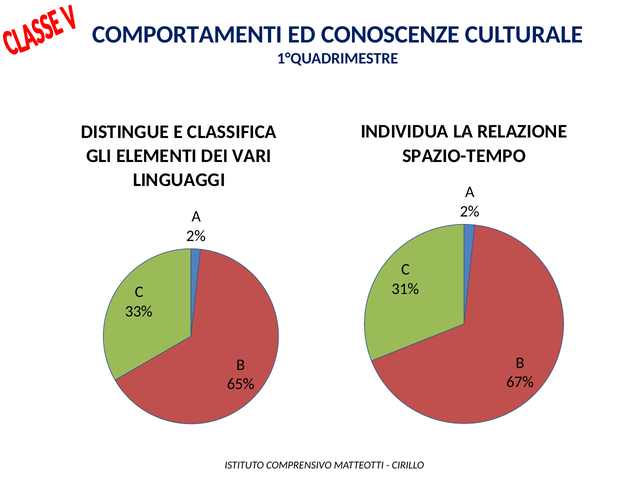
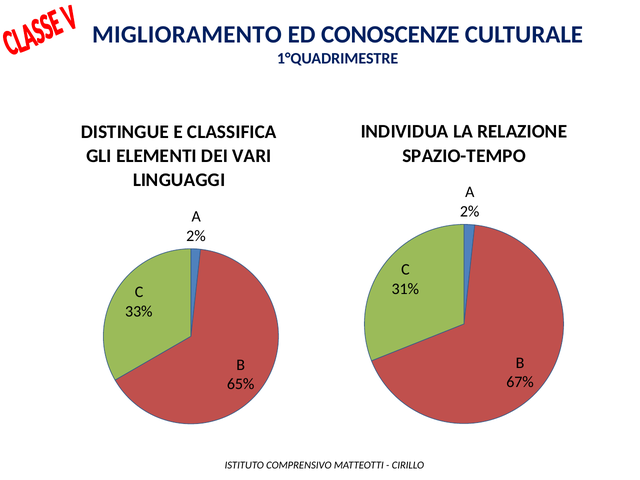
COMPORTAMENTI: COMPORTAMENTI -> MIGLIORAMENTO
